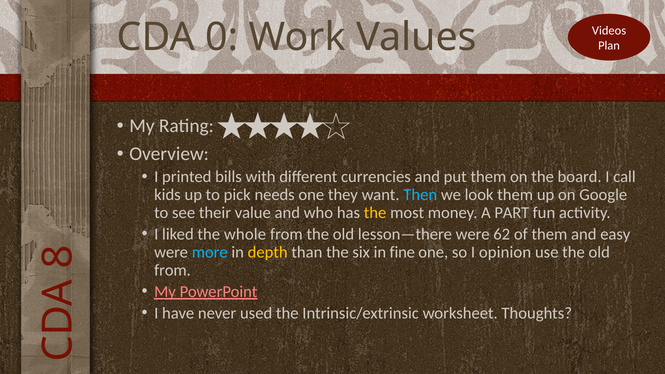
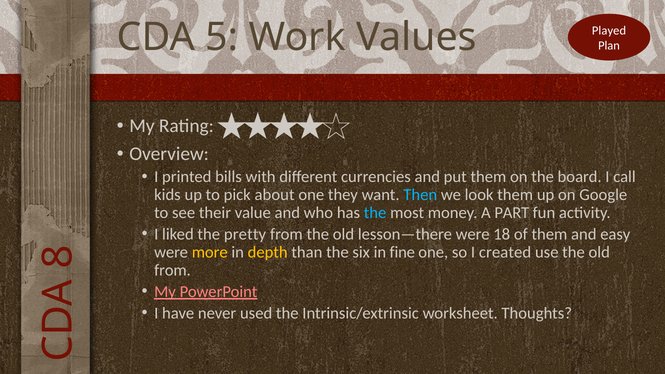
Videos: Videos -> Played
0: 0 -> 5
needs: needs -> about
the at (375, 213) colour: yellow -> light blue
whole: whole -> pretty
62: 62 -> 18
more colour: light blue -> yellow
opinion: opinion -> created
